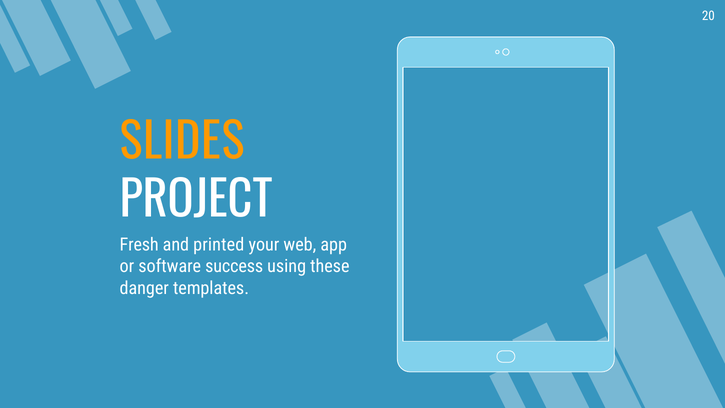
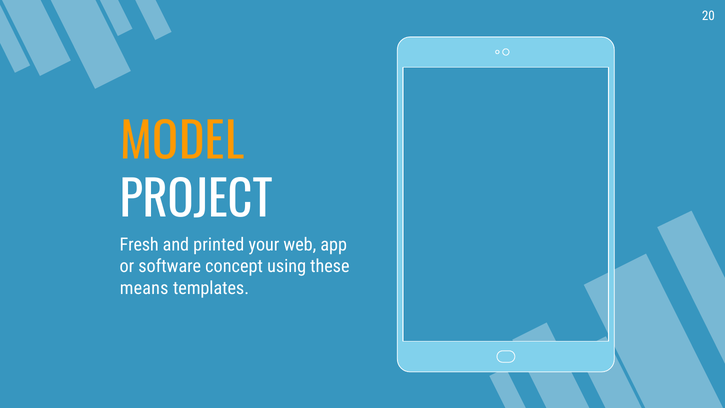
SLIDES: SLIDES -> MODEL
success: success -> concept
danger: danger -> means
